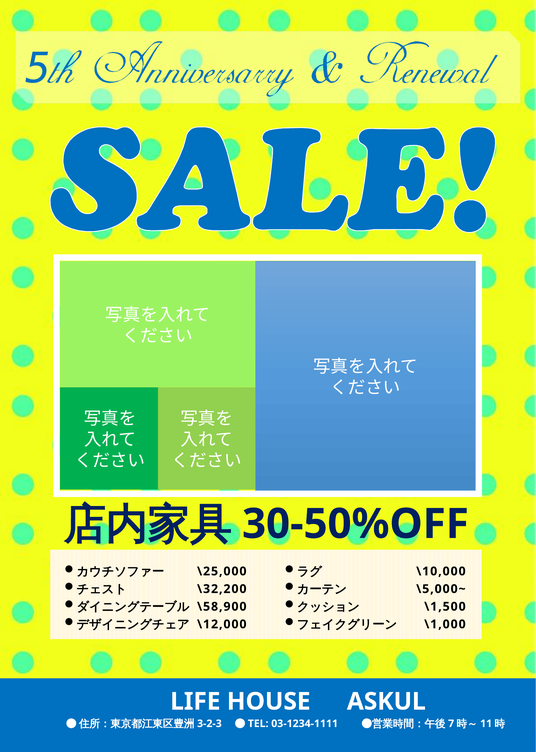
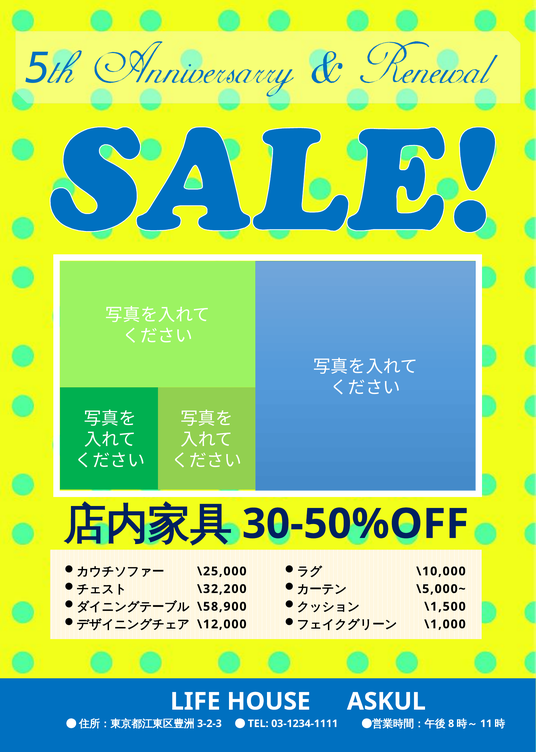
7: 7 -> 8
